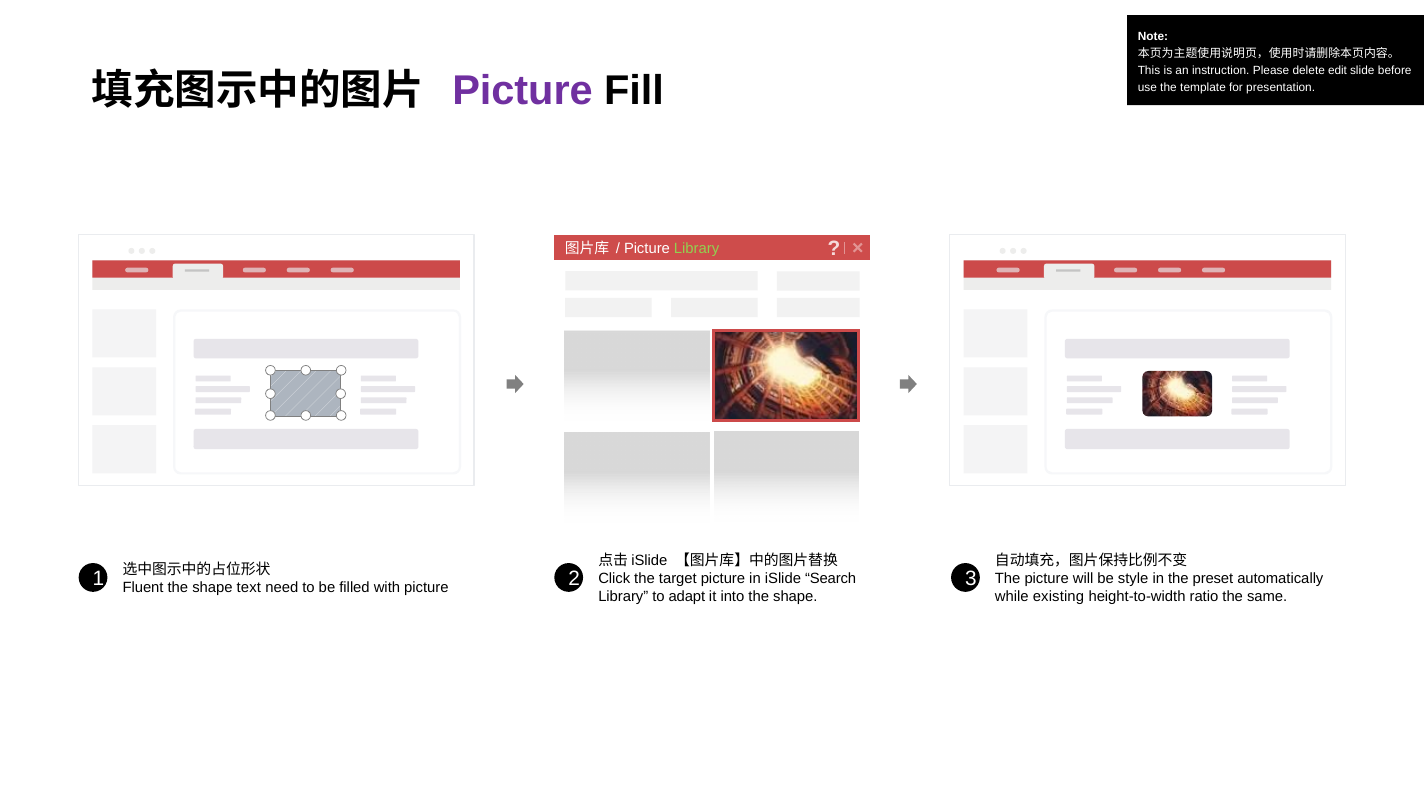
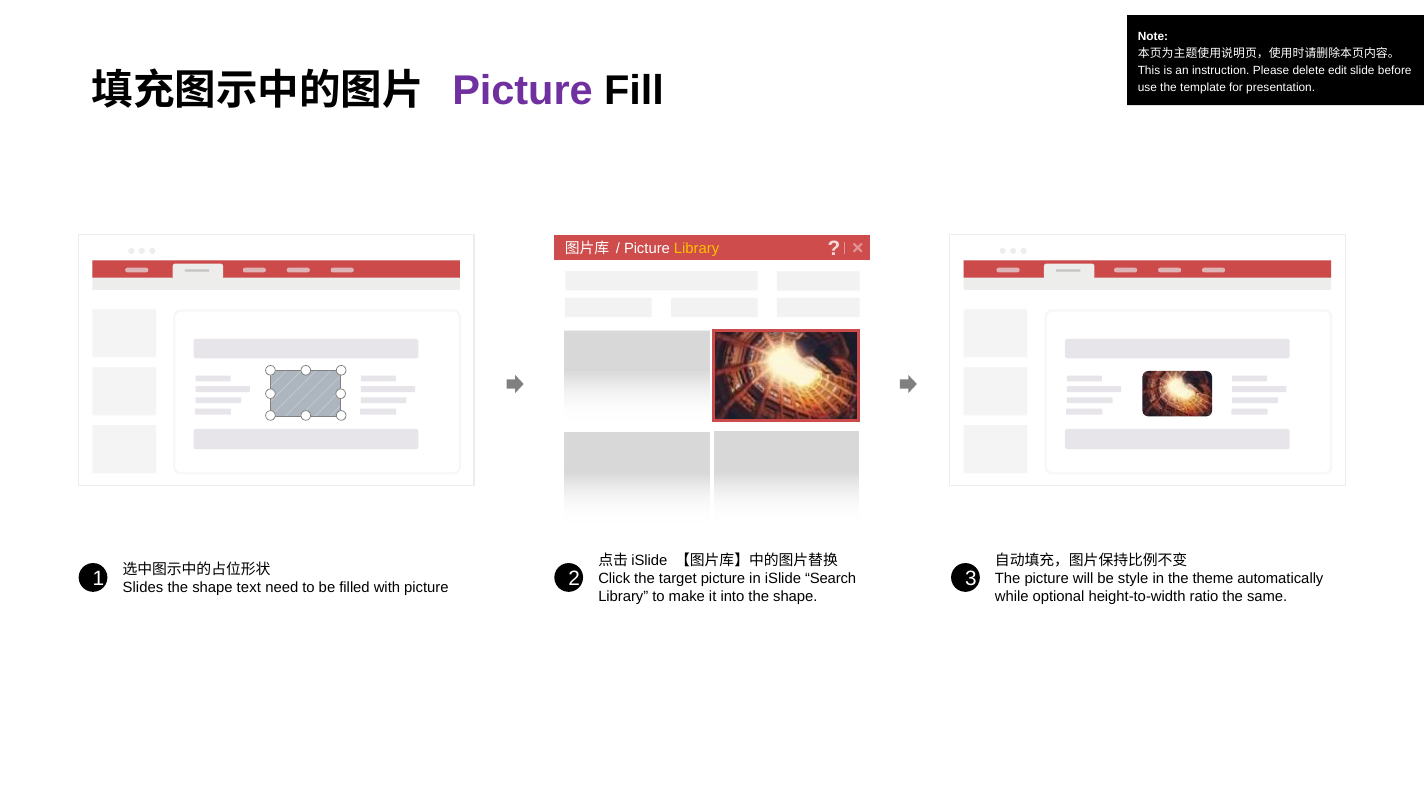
Library at (697, 249) colour: light green -> yellow
preset: preset -> theme
Fluent: Fluent -> Slides
adapt: adapt -> make
existing: existing -> optional
